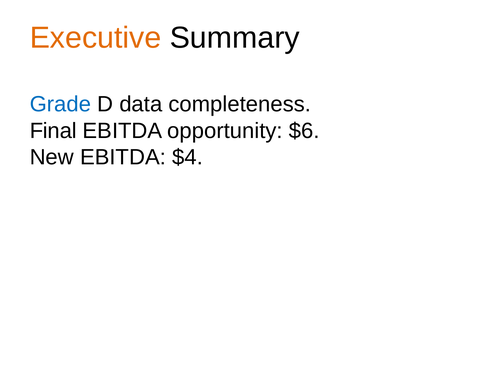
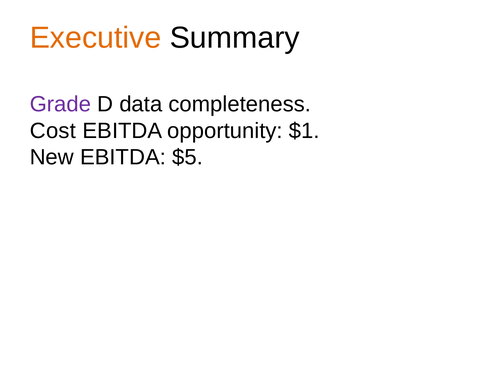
Grade colour: blue -> purple
Final: Final -> Cost
$6: $6 -> $1
$4: $4 -> $5
